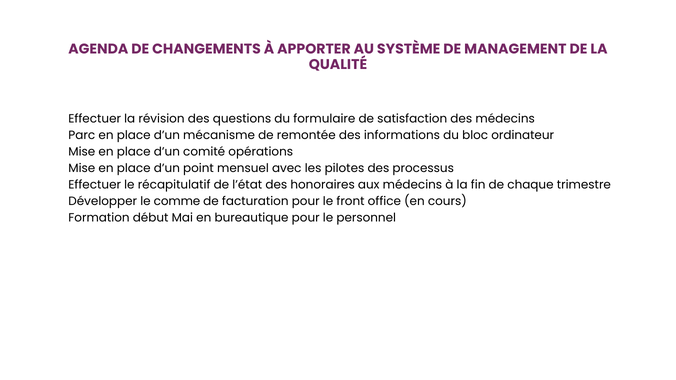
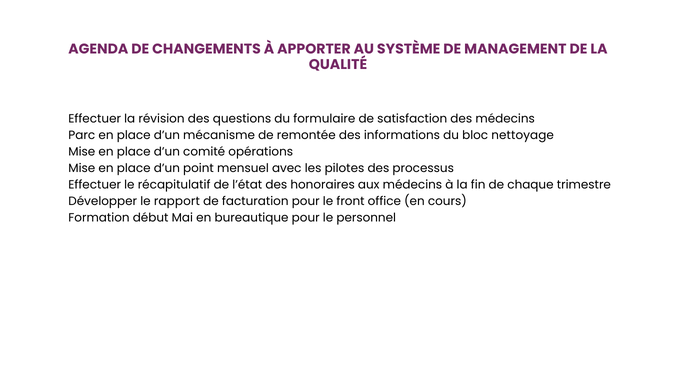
ordinateur: ordinateur -> nettoyage
comme: comme -> rapport
